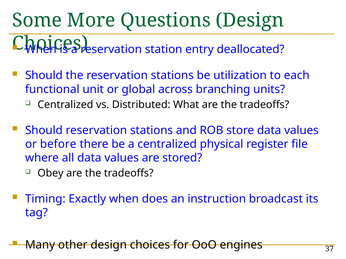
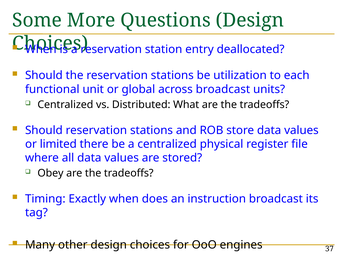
across branching: branching -> broadcast
before: before -> limited
